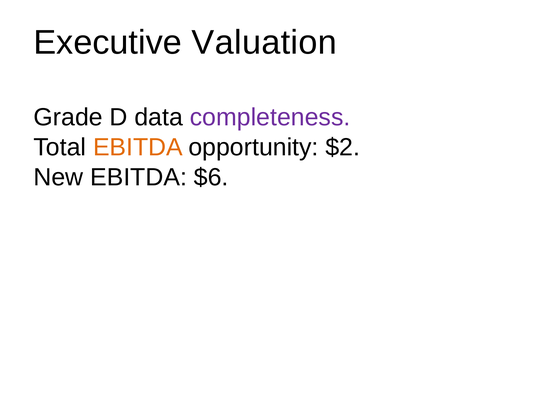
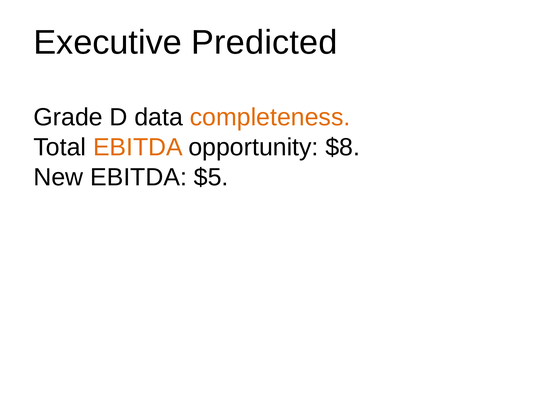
Valuation: Valuation -> Predicted
completeness colour: purple -> orange
$2: $2 -> $8
$6: $6 -> $5
